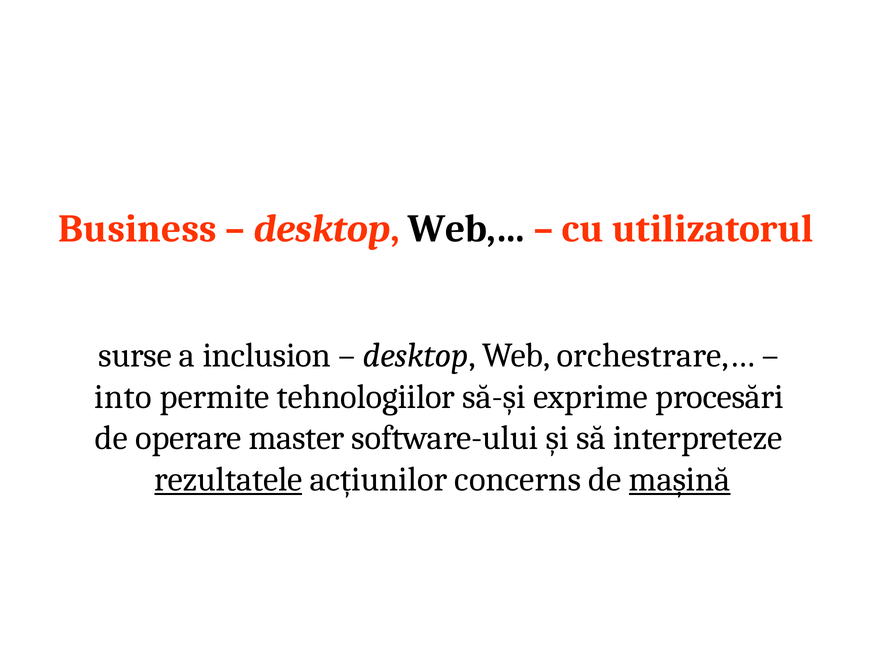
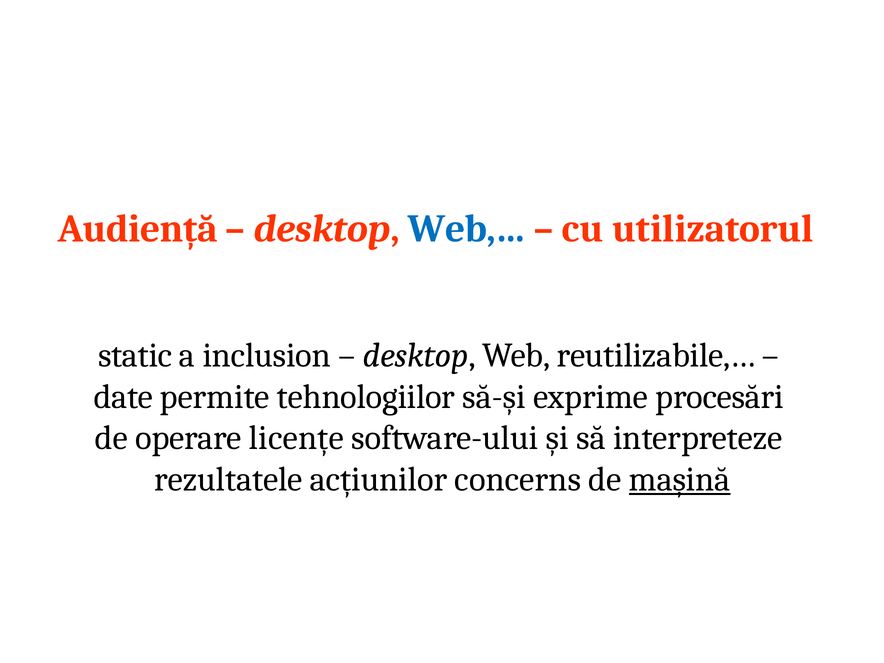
Business: Business -> Audiență
Web,… colour: black -> blue
surse: surse -> static
orchestrare,…: orchestrare,… -> reutilizabile,…
into: into -> date
master: master -> licențe
rezultatele underline: present -> none
